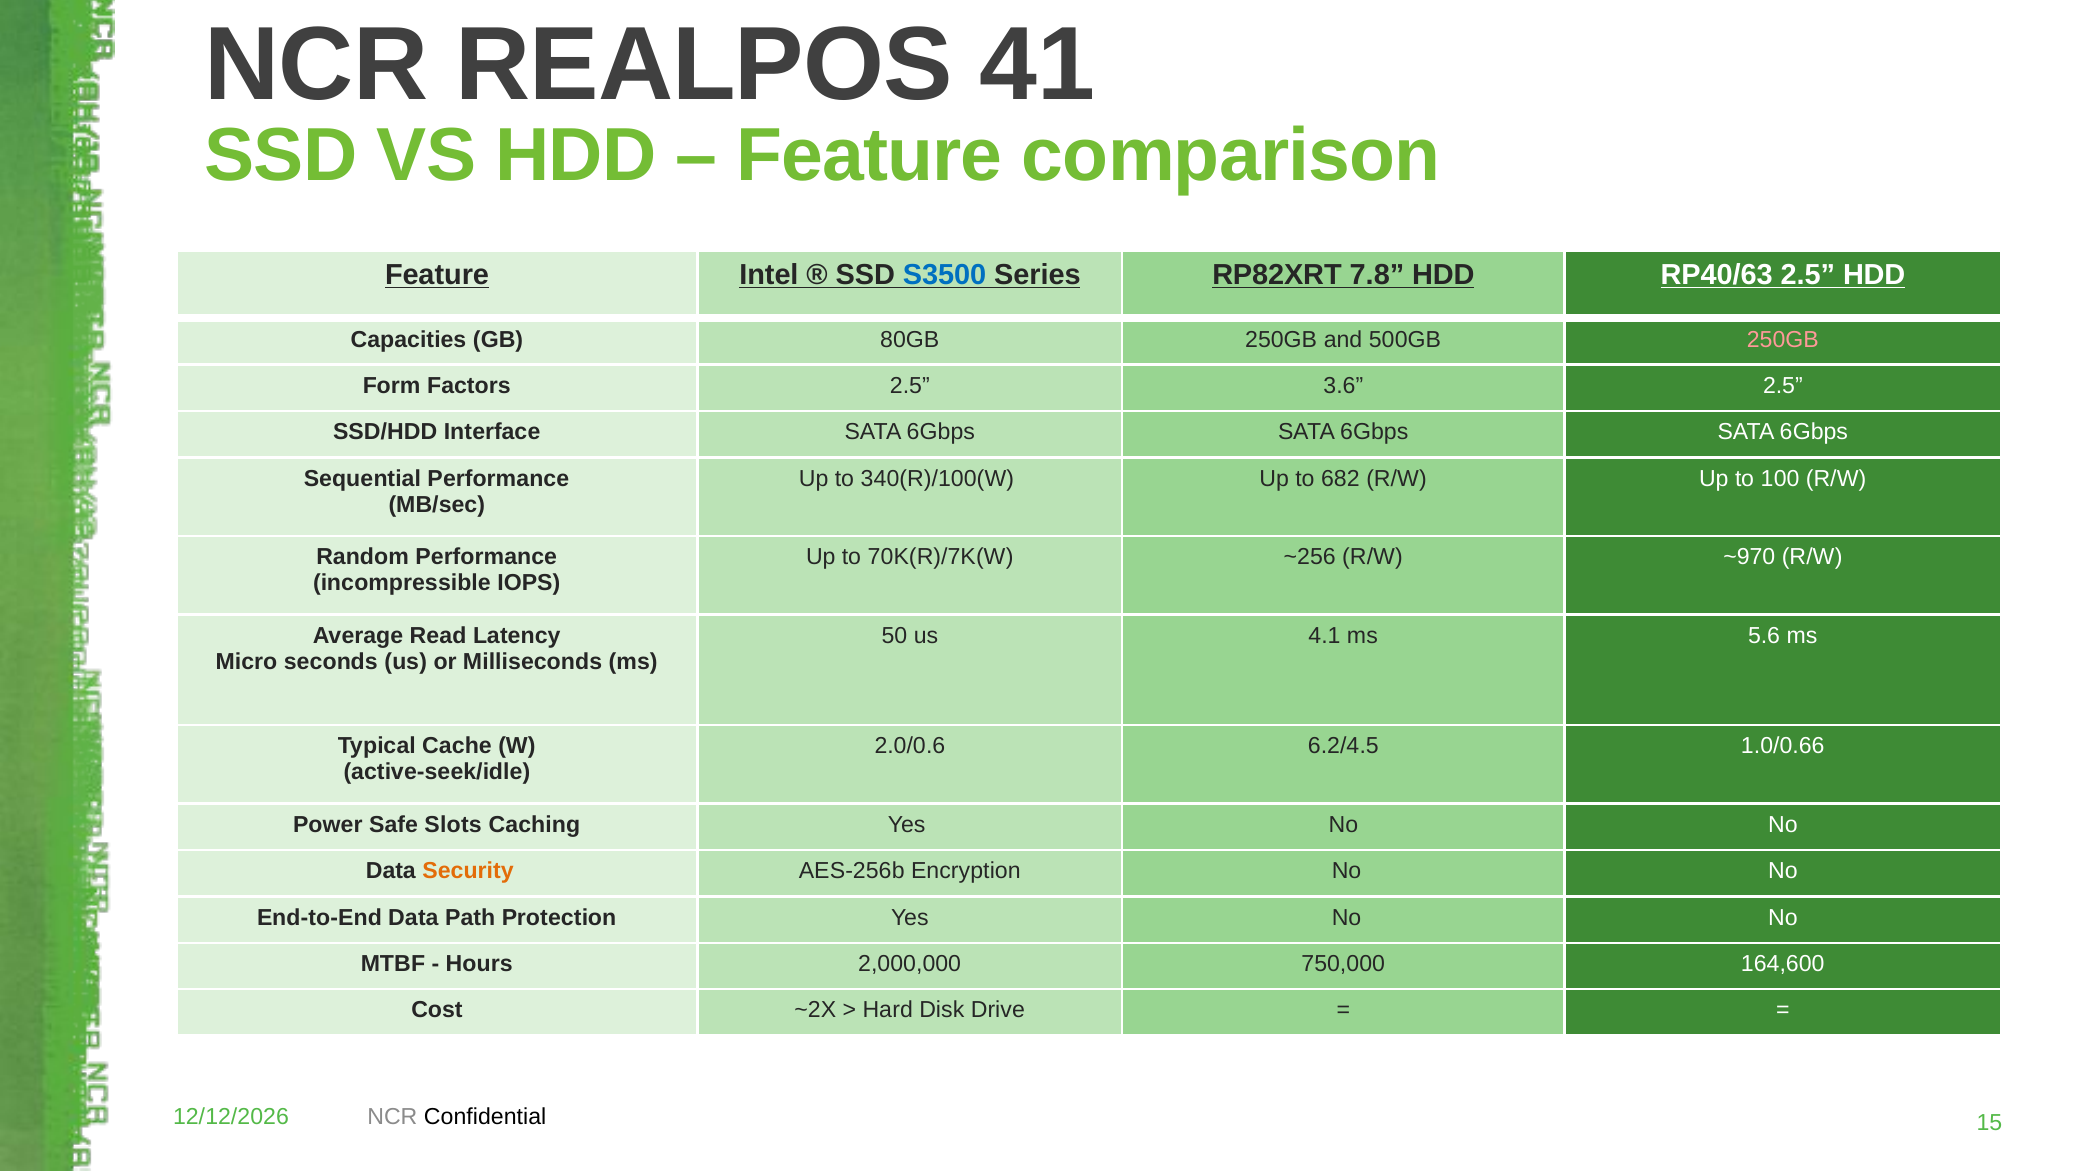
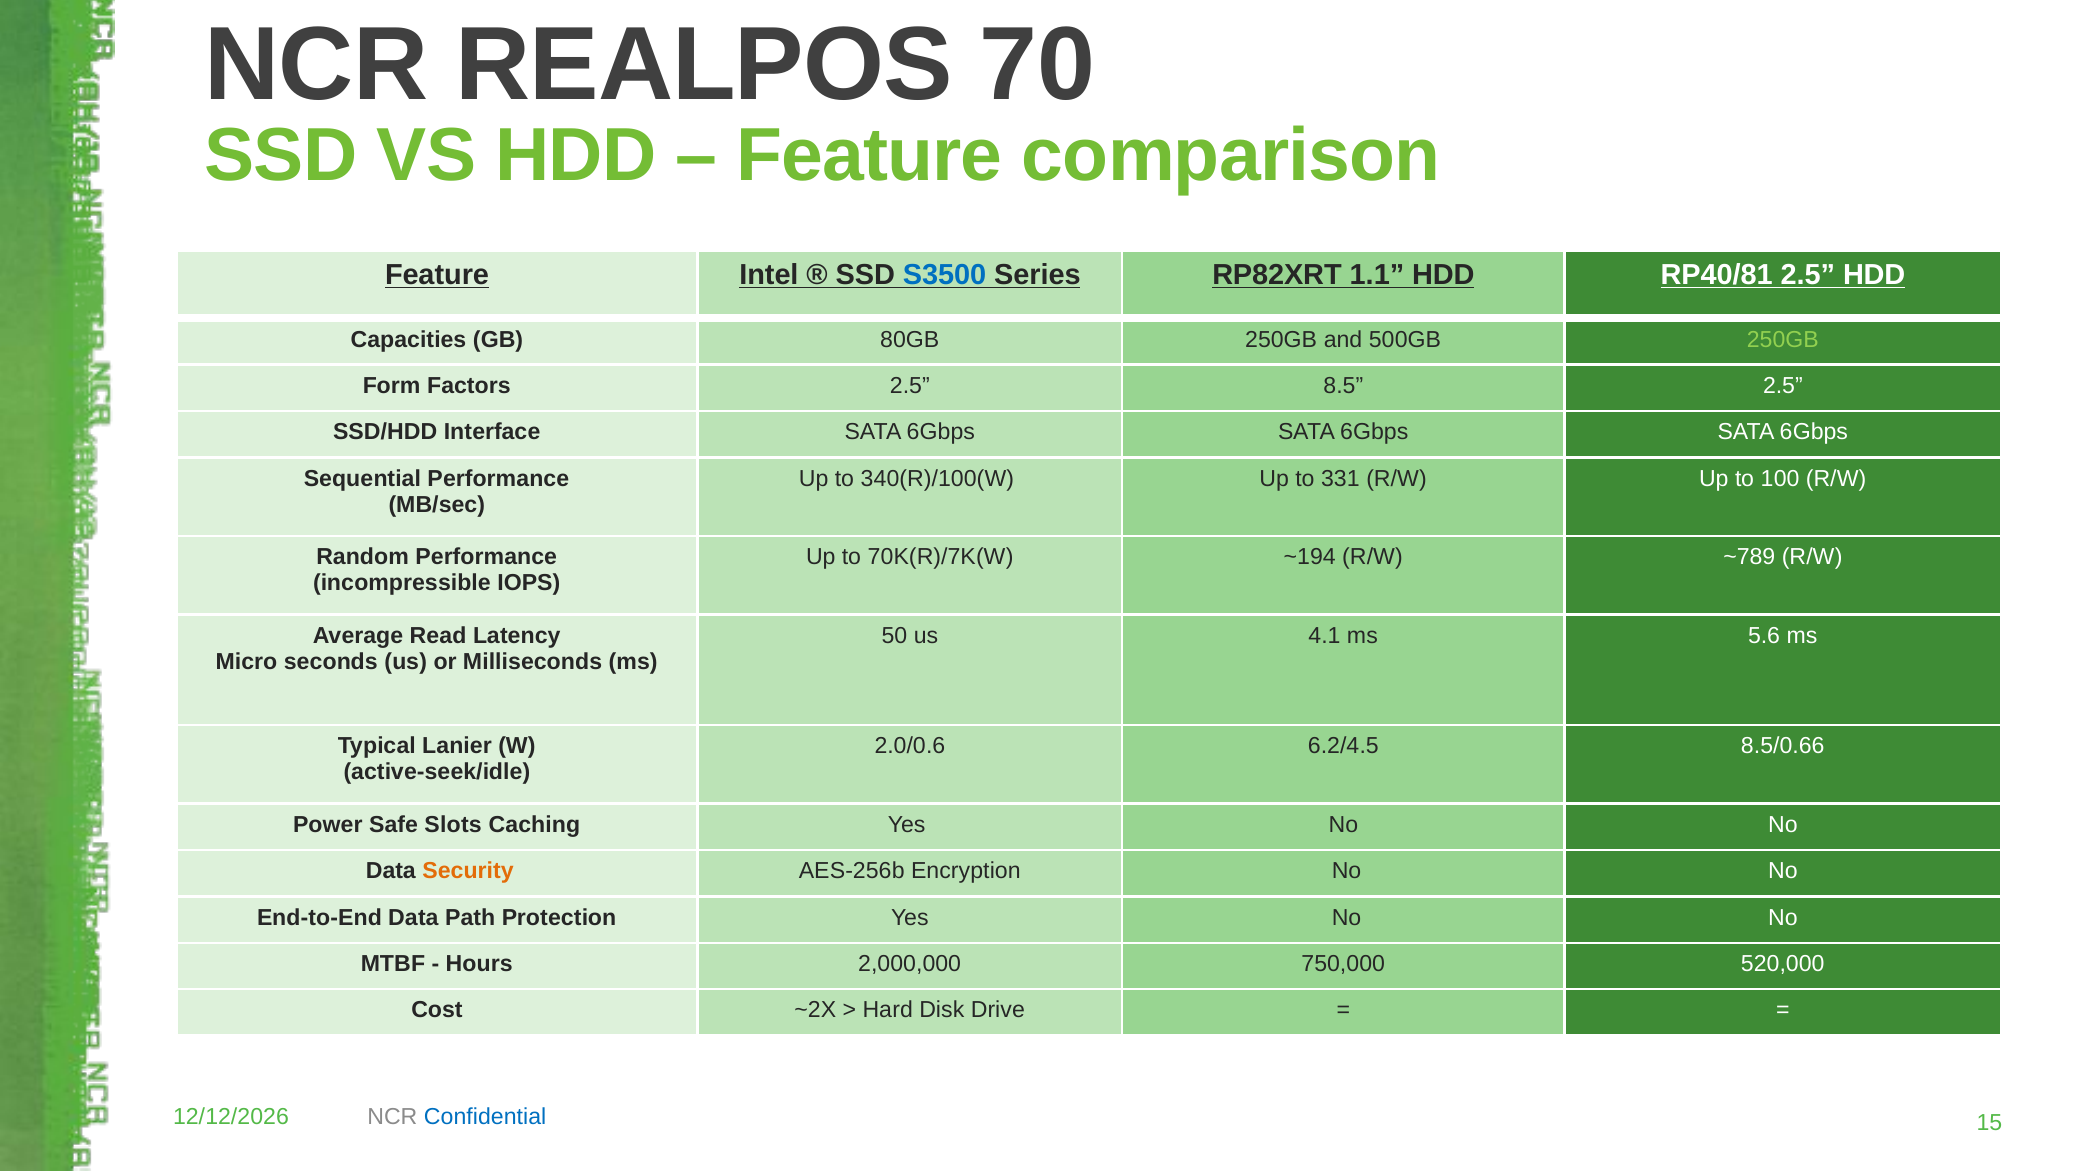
41: 41 -> 70
7.8: 7.8 -> 1.1
RP40/63: RP40/63 -> RP40/81
250GB at (1783, 339) colour: pink -> light green
3.6: 3.6 -> 8.5
682: 682 -> 331
~256: ~256 -> ~194
~970: ~970 -> ~789
Cache: Cache -> Lanier
1.0/0.66: 1.0/0.66 -> 8.5/0.66
164,600: 164,600 -> 520,000
Confidential colour: black -> blue
